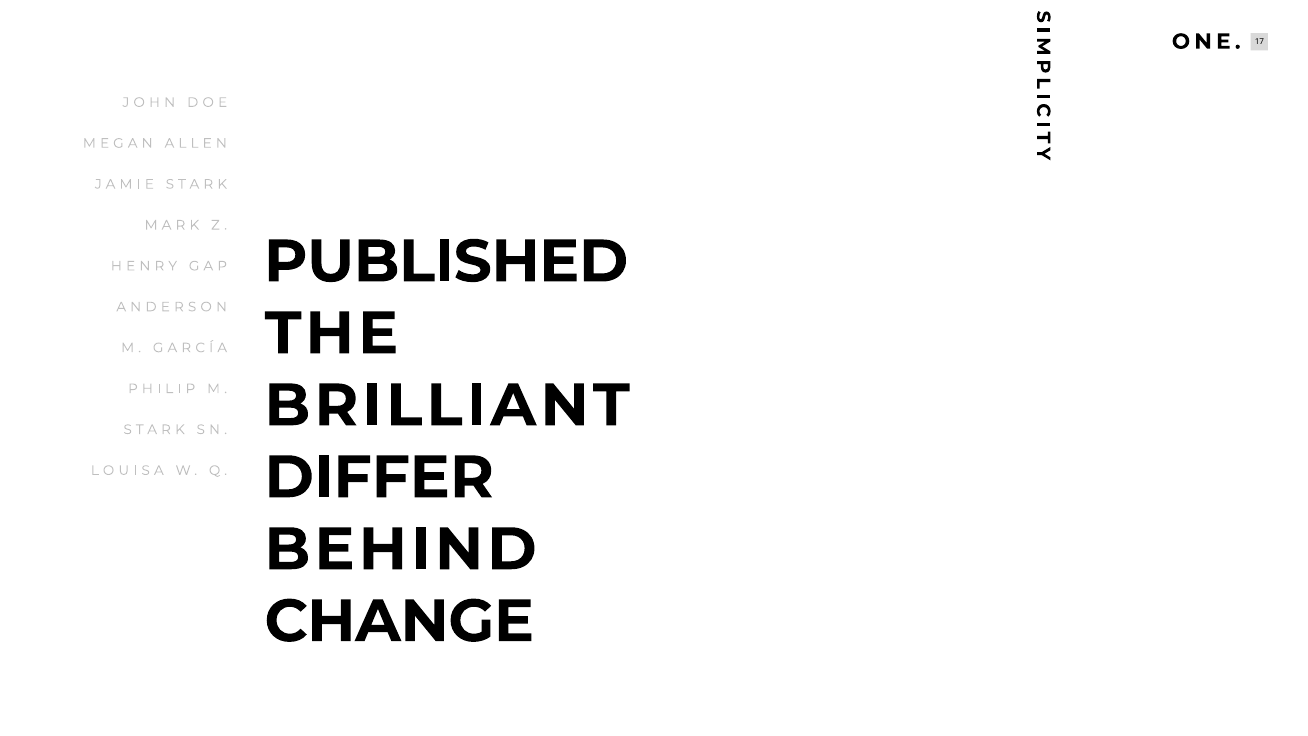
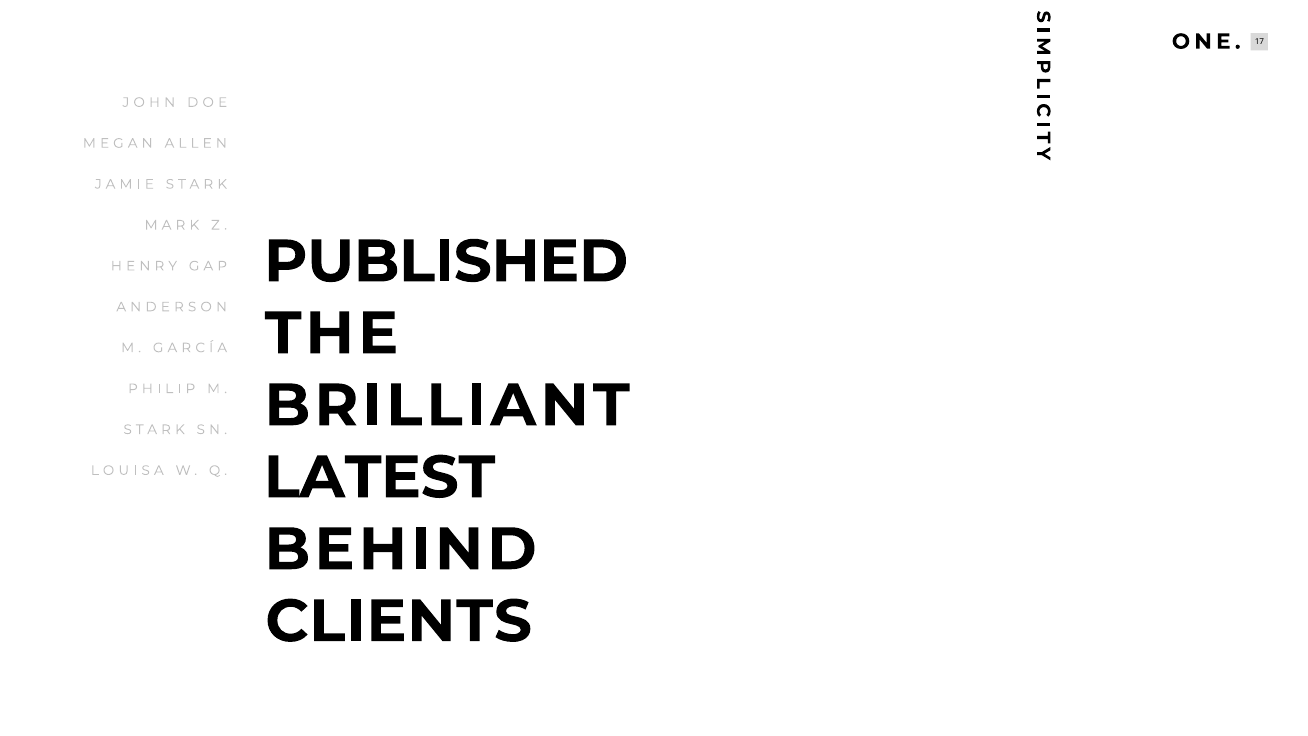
DIFFER: DIFFER -> LATEST
CHANGE: CHANGE -> CLIENTS
